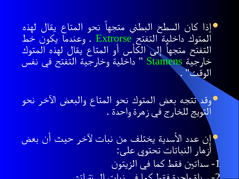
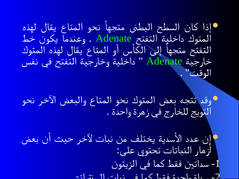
Extrorse at (114, 38): Extrorse -> Adenate
Stamens at (164, 61): Stamens -> Adenate
